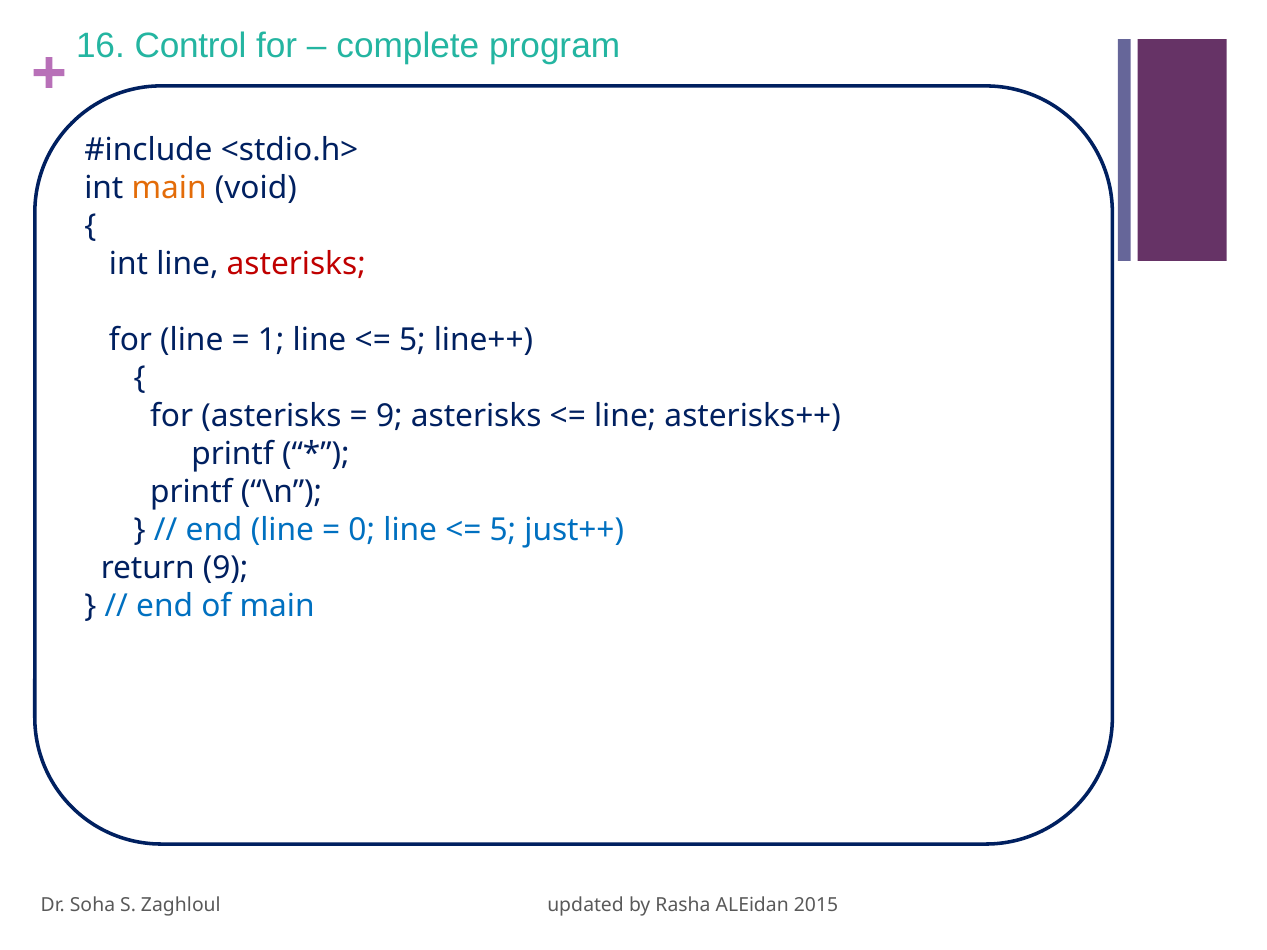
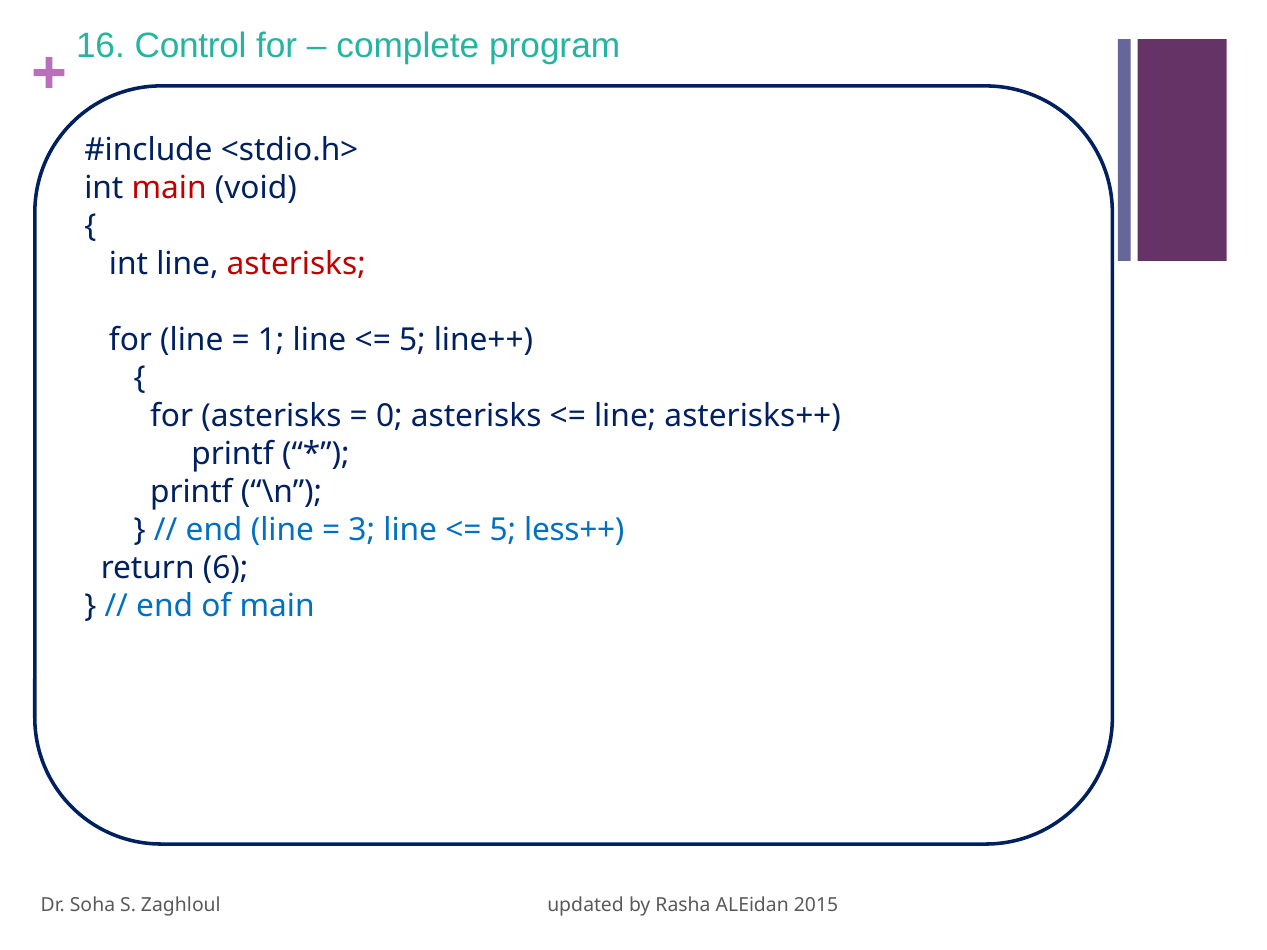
main at (169, 188) colour: orange -> red
9 at (389, 416): 9 -> 0
0: 0 -> 3
just++: just++ -> less++
return 9: 9 -> 6
